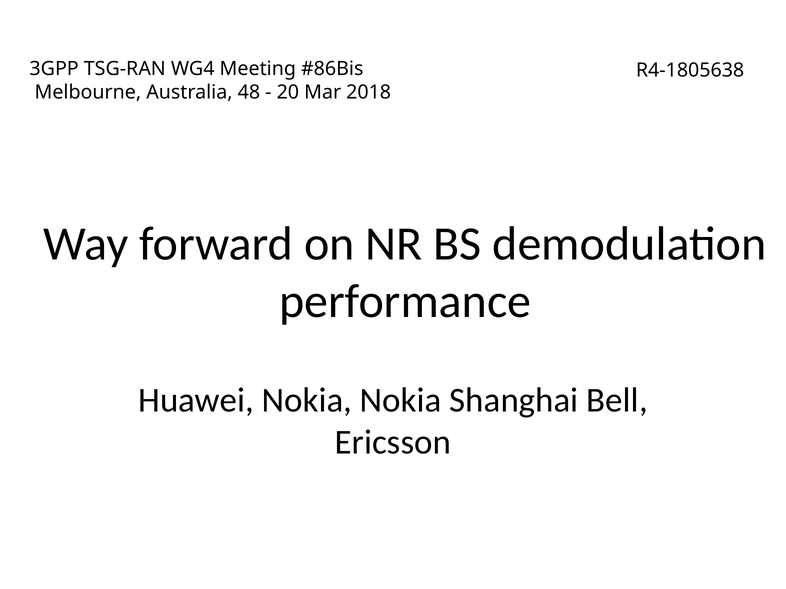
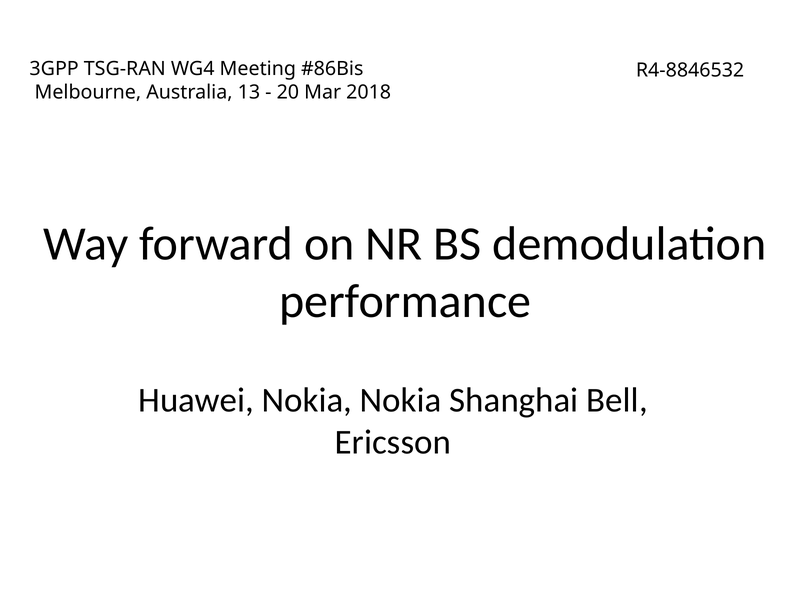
R4-1805638: R4-1805638 -> R4-8846532
48: 48 -> 13
